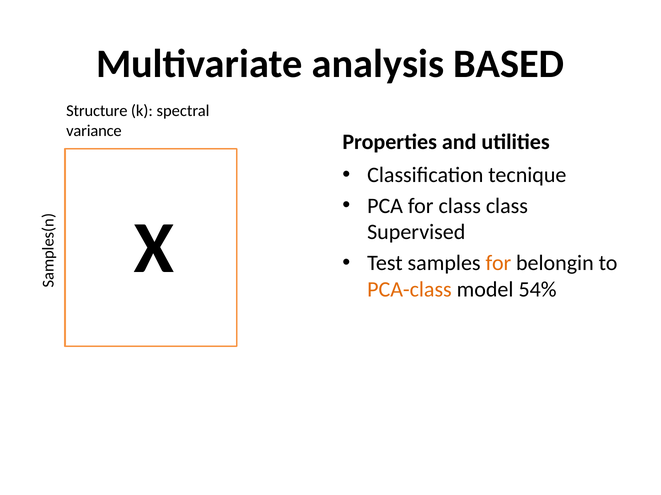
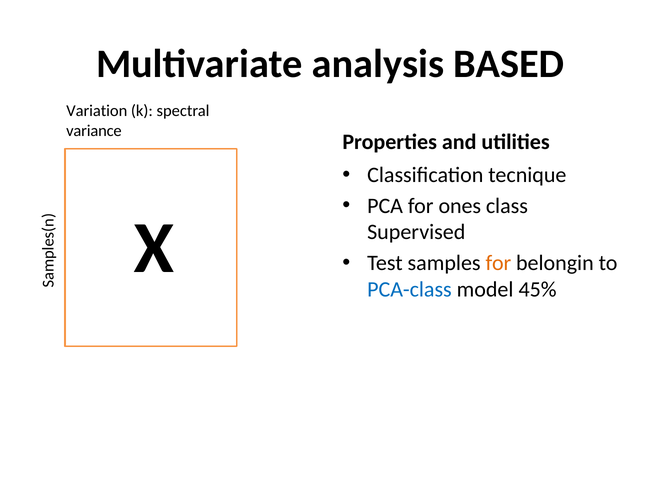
Structure: Structure -> Variation
for class: class -> ones
PCA-class colour: orange -> blue
54%: 54% -> 45%
